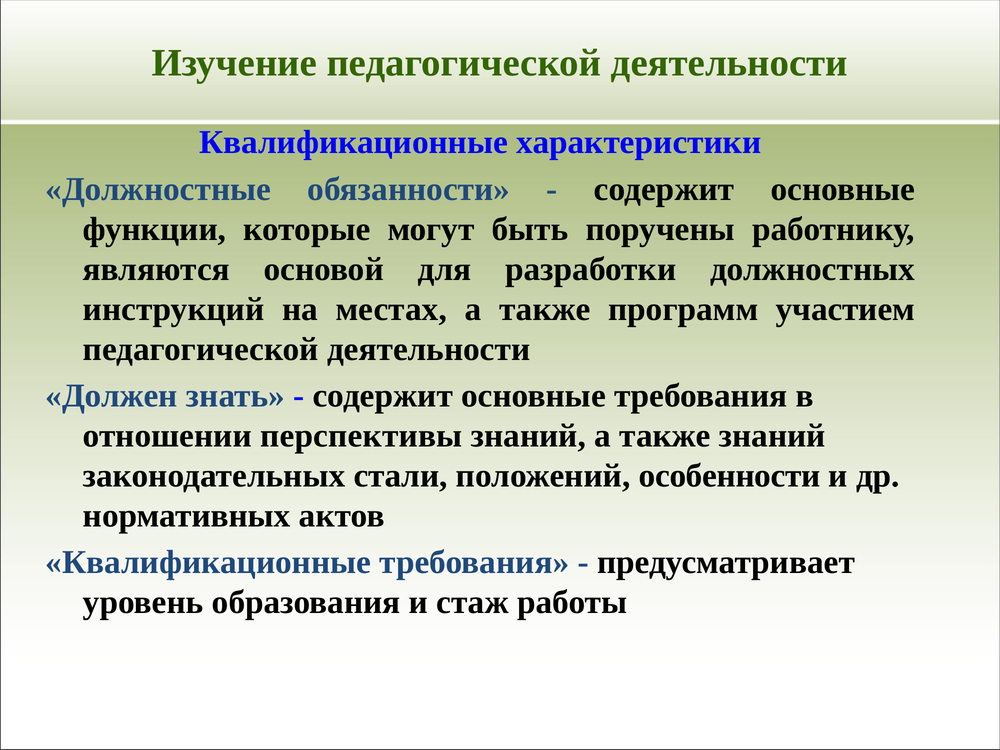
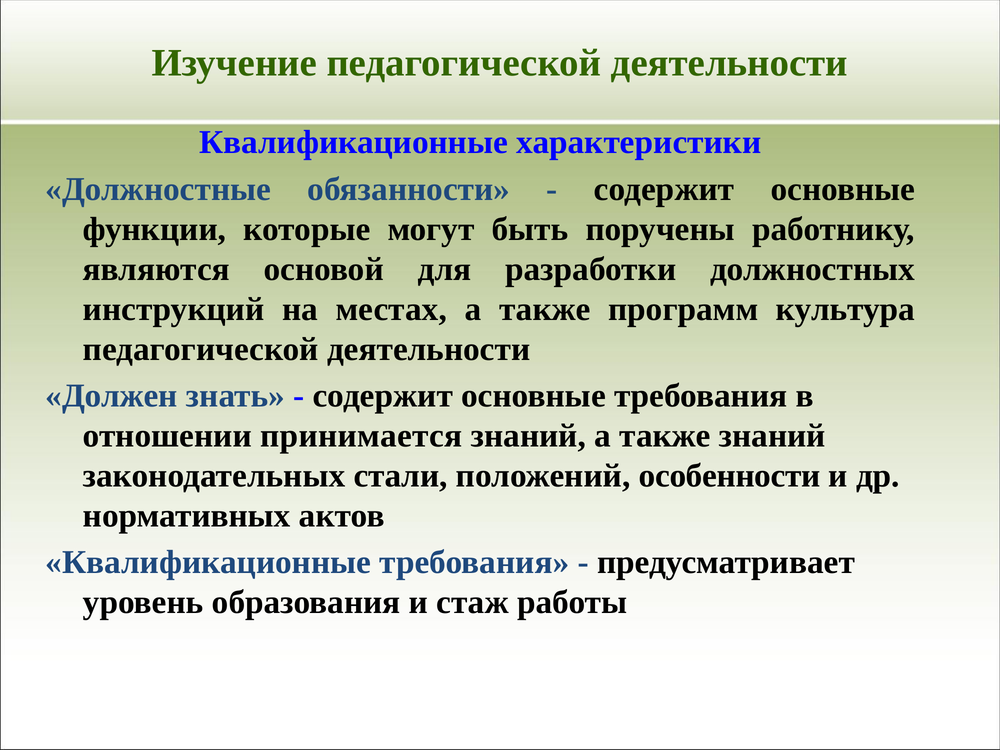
участием: участием -> культура
перспективы: перспективы -> принимается
